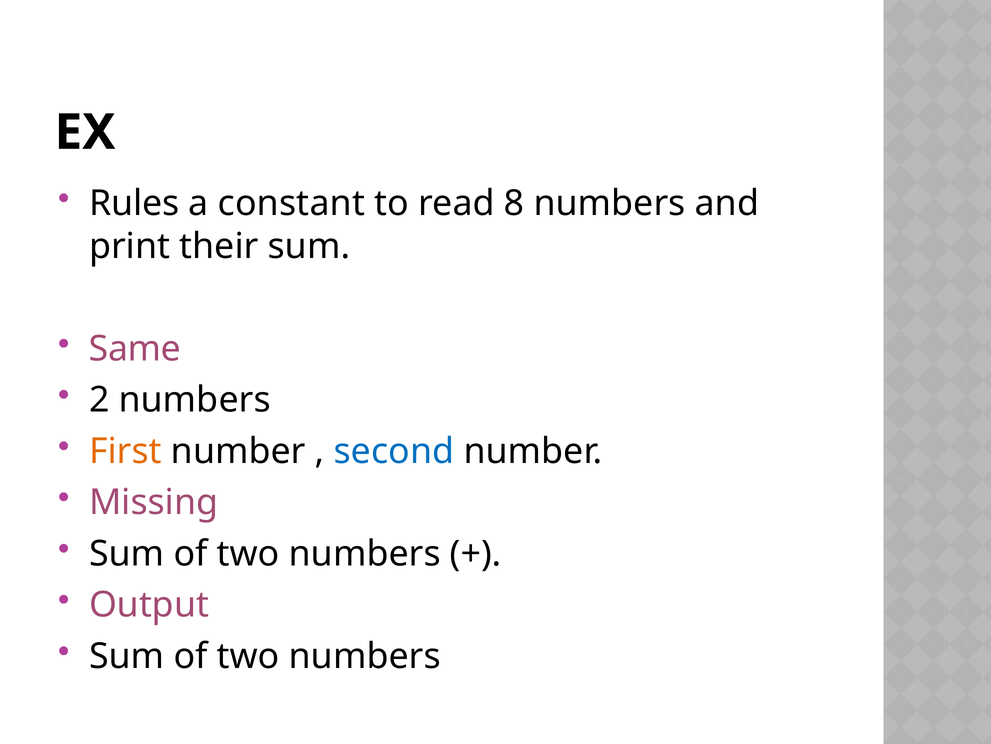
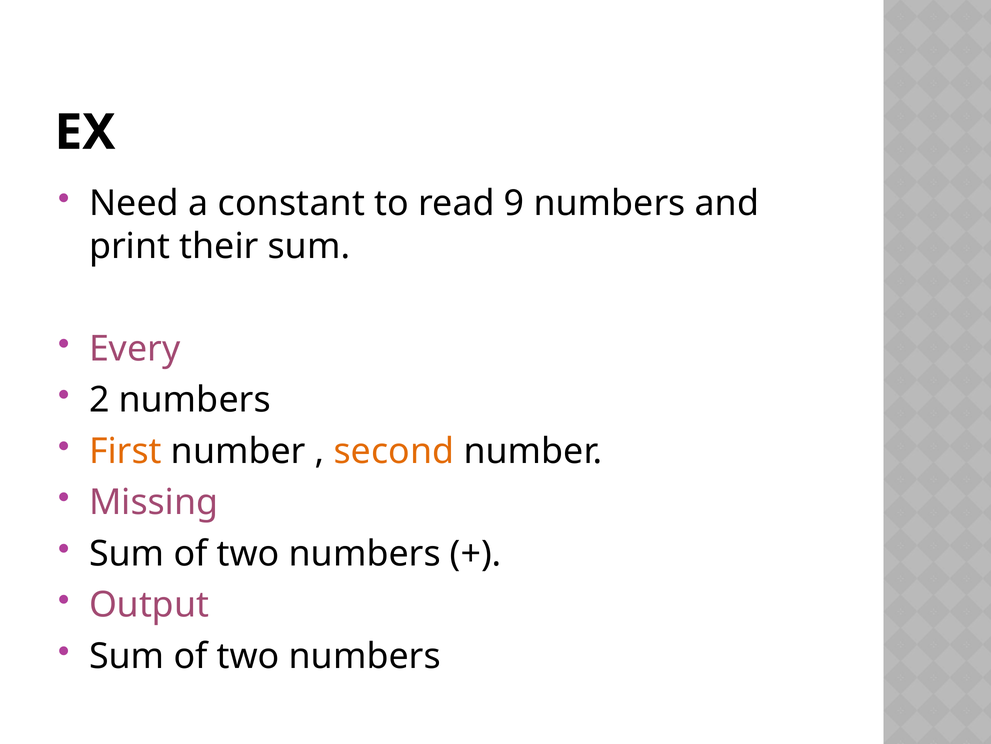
Rules: Rules -> Need
8: 8 -> 9
Same: Same -> Every
second colour: blue -> orange
